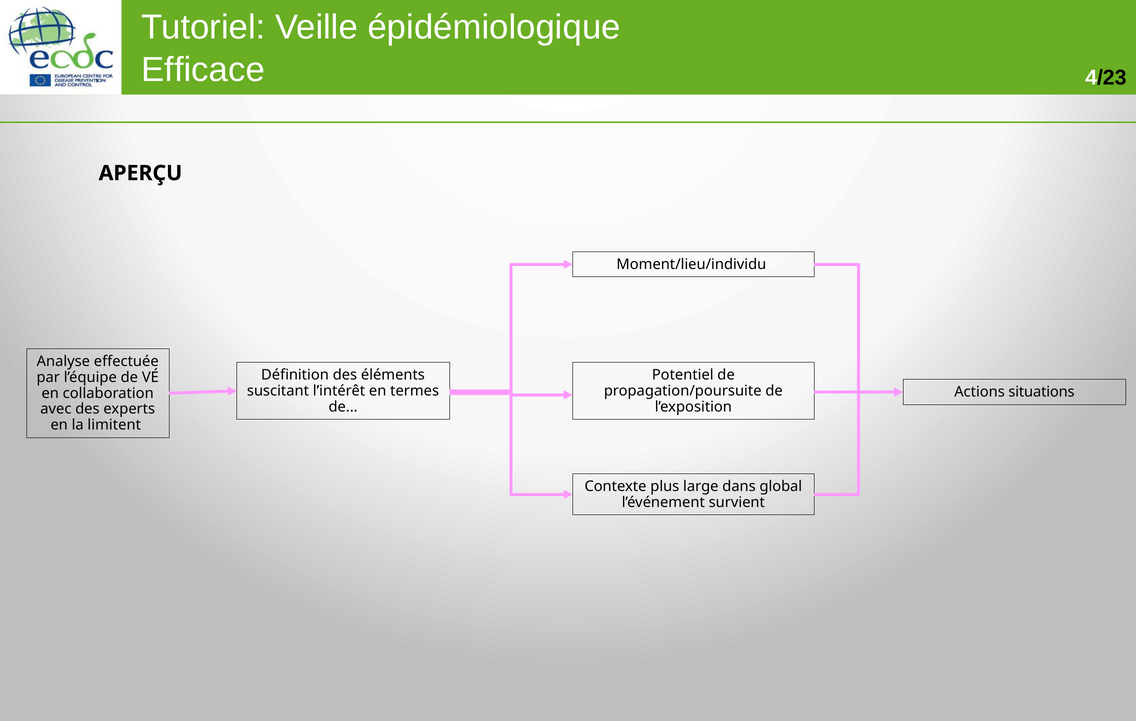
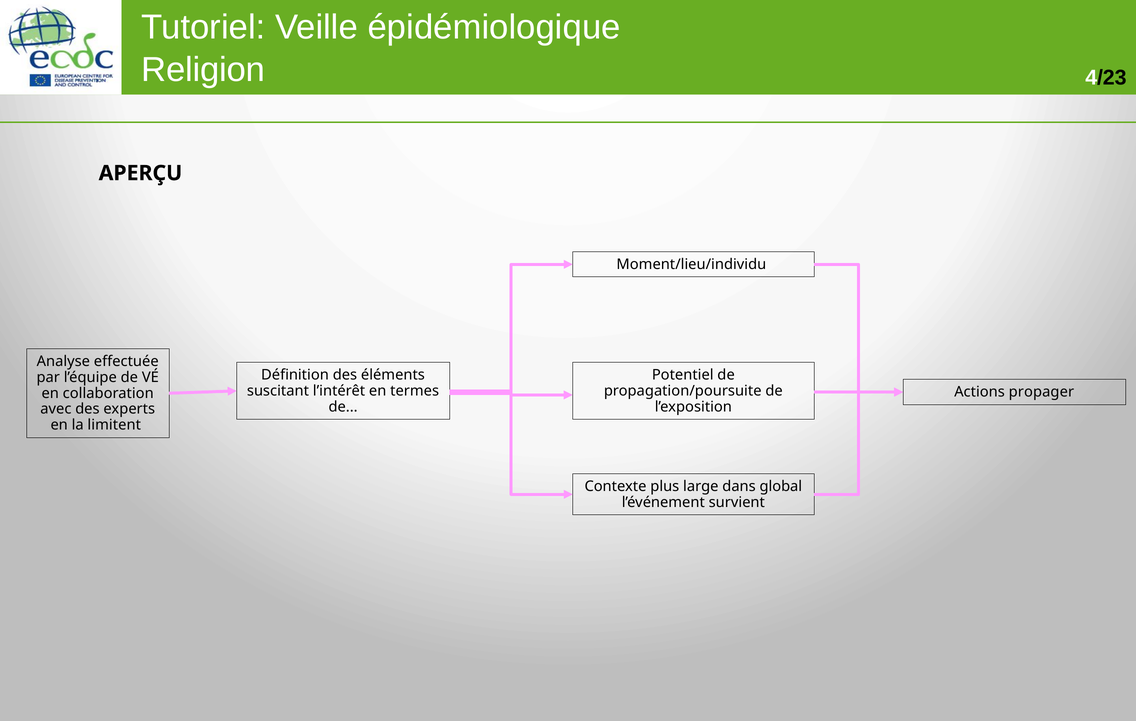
Efficace: Efficace -> Religion
situations: situations -> propager
